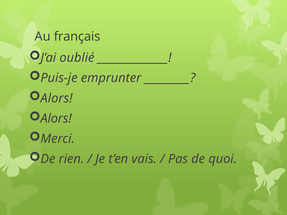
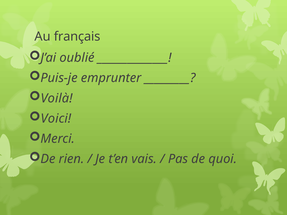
Alors at (57, 98): Alors -> Voilà
Alors at (56, 119): Alors -> Voici
